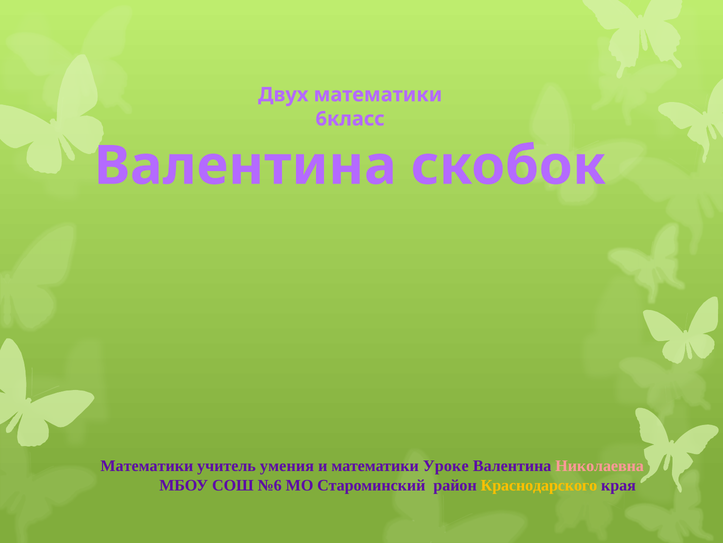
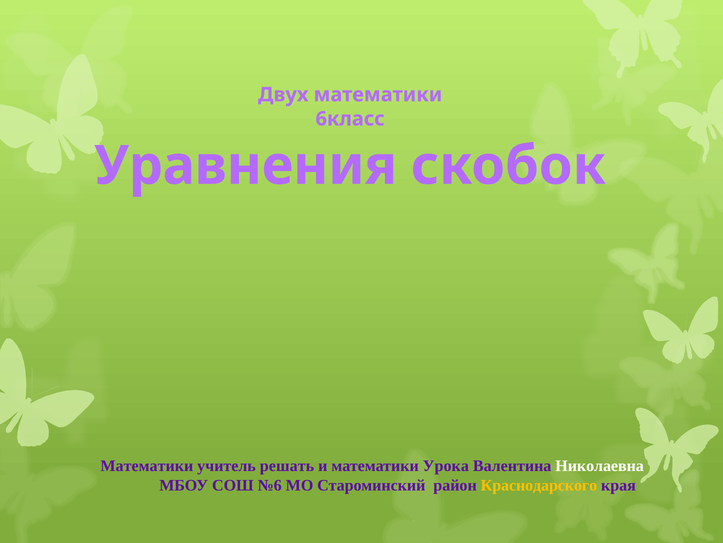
Валентина at (245, 166): Валентина -> Уравнения
умения: умения -> решать
Уроке: Уроке -> Урока
Николаевна colour: pink -> white
